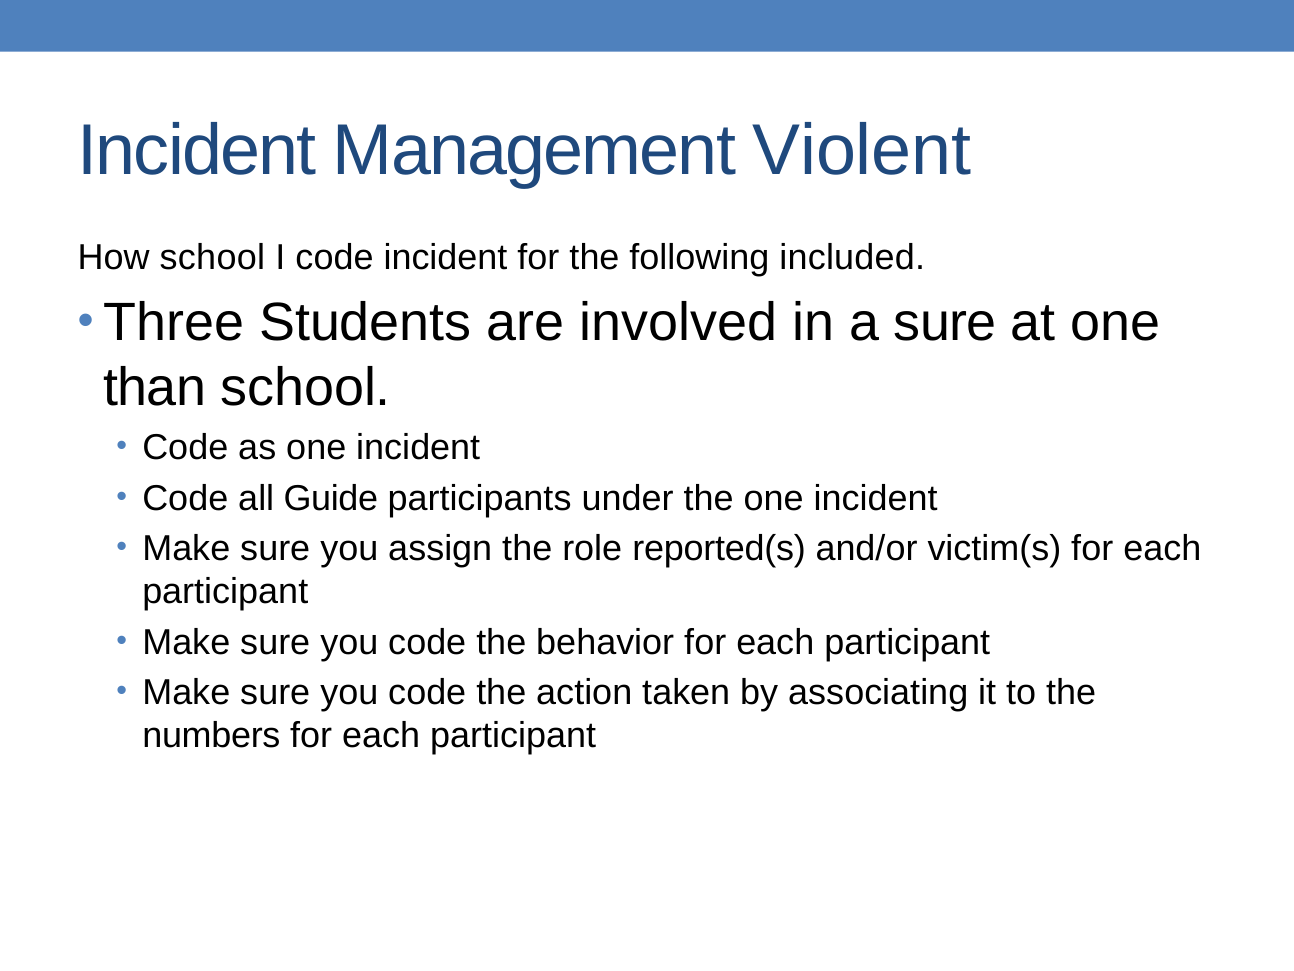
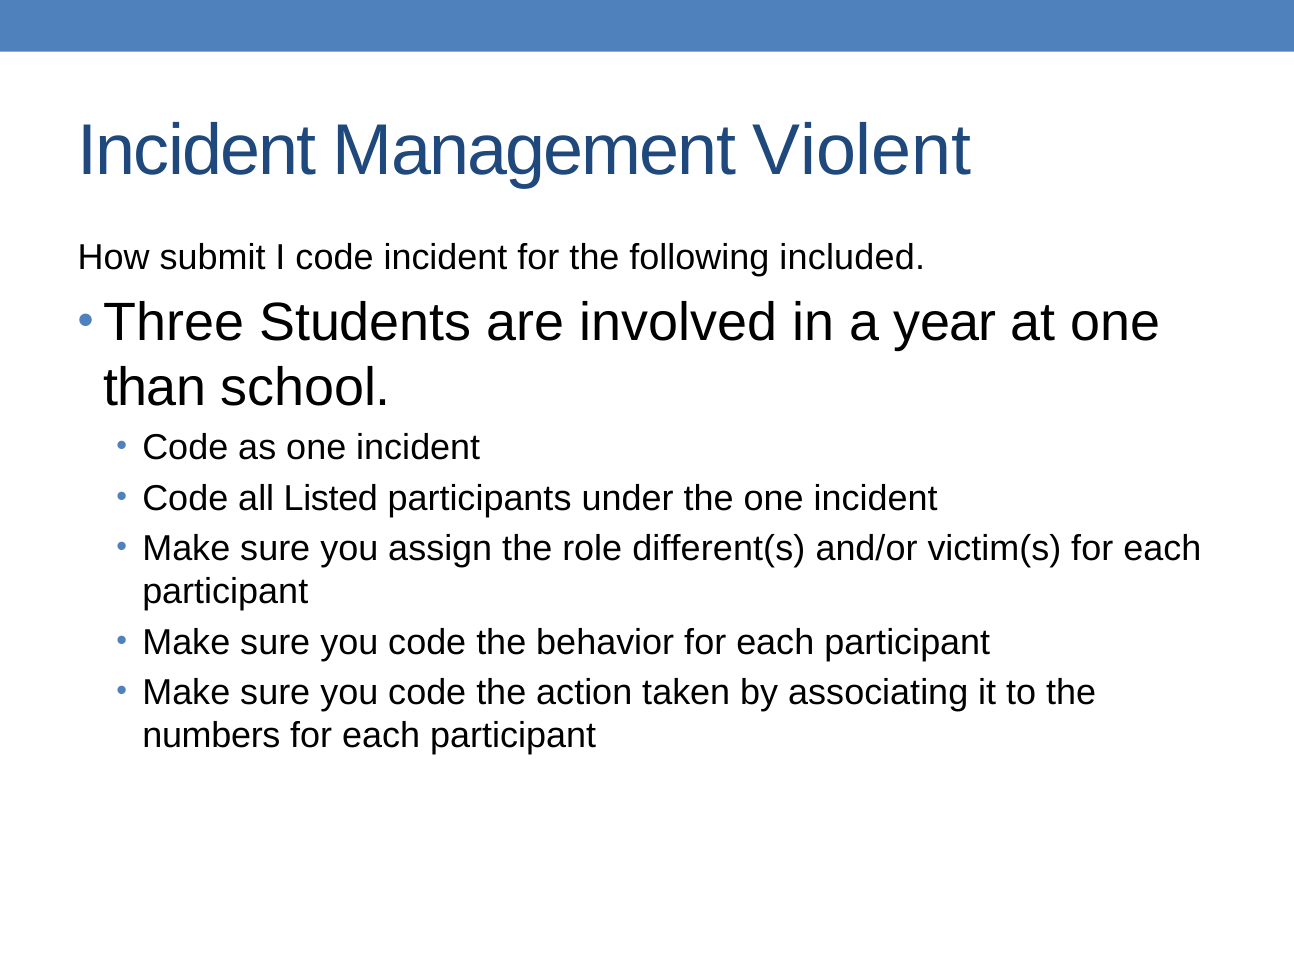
How school: school -> submit
a sure: sure -> year
Guide: Guide -> Listed
reported(s: reported(s -> different(s
